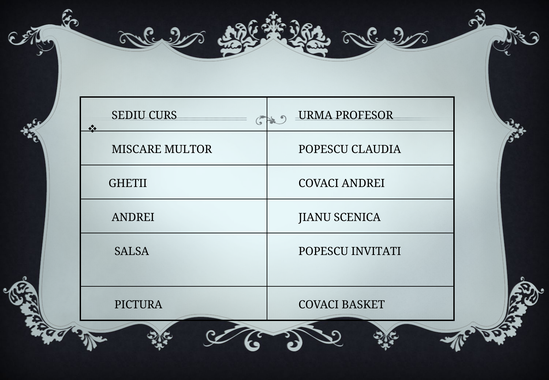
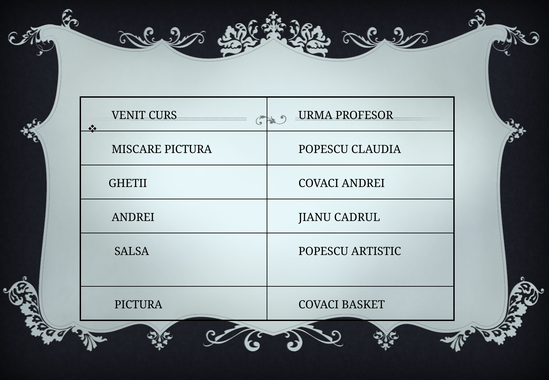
SEDIU: SEDIU -> VENIT
MISCARE MULTOR: MULTOR -> PICTURA
SCENICA: SCENICA -> CADRUL
INVITATI: INVITATI -> ARTISTIC
